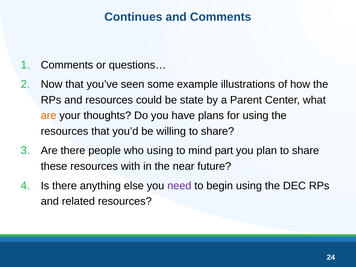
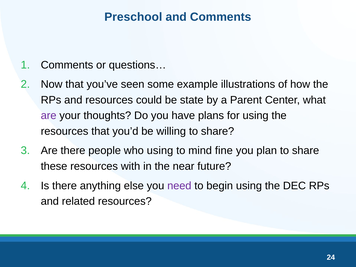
Continues: Continues -> Preschool
are at (49, 116) colour: orange -> purple
part: part -> fine
